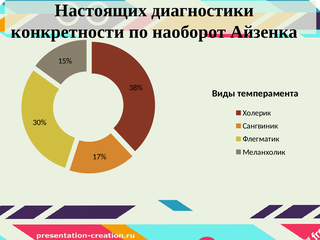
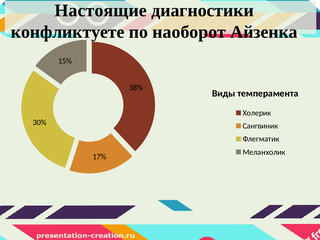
Настоящих: Настоящих -> Настоящие
конкретности: конкретности -> конфликтуете
